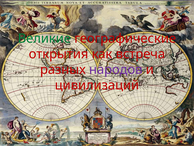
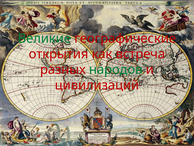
народов colour: purple -> green
